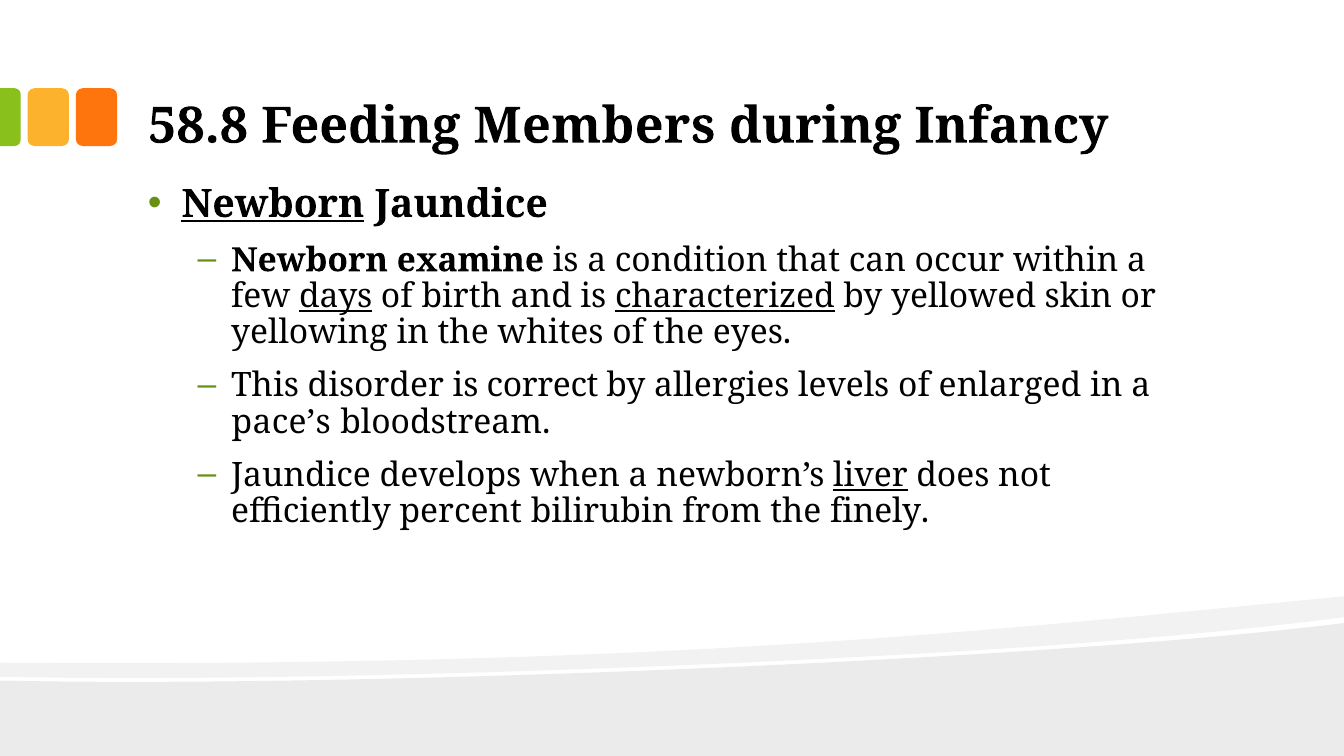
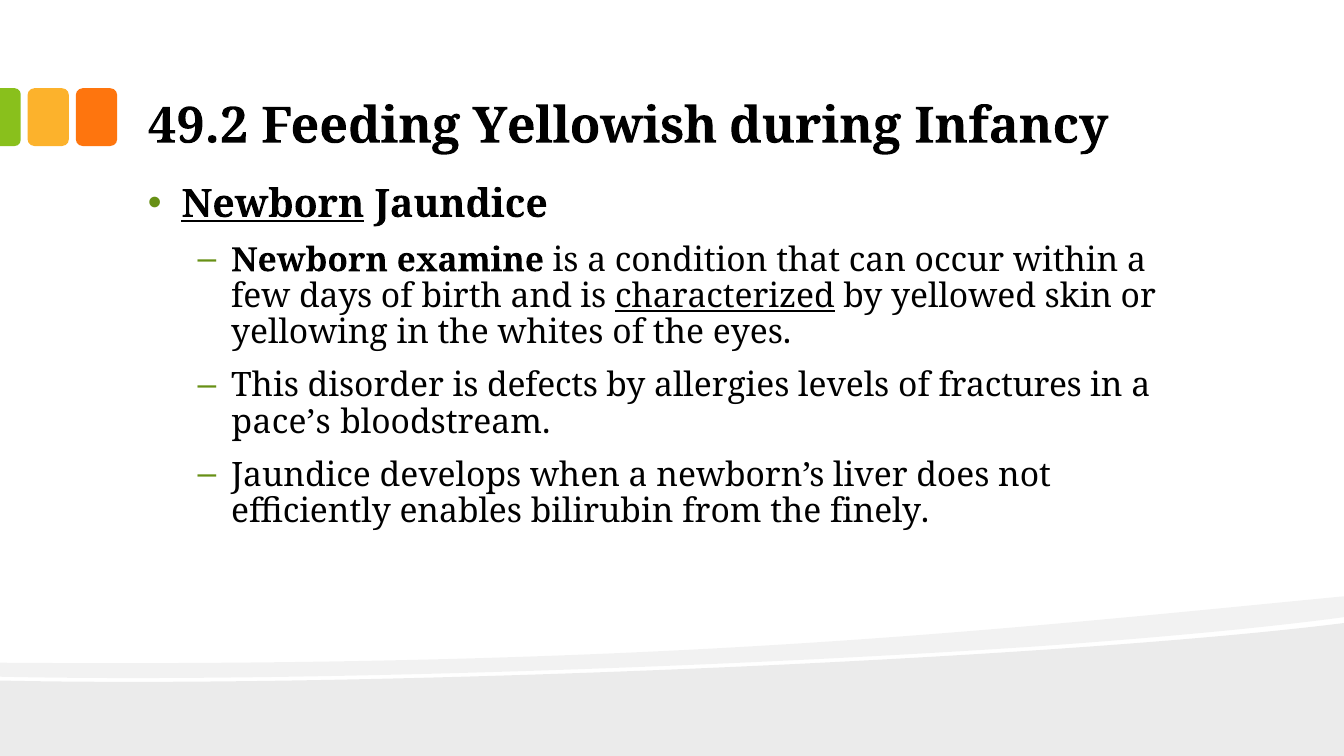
58.8: 58.8 -> 49.2
Members: Members -> Yellowish
days underline: present -> none
correct: correct -> defects
enlarged: enlarged -> fractures
liver underline: present -> none
percent: percent -> enables
